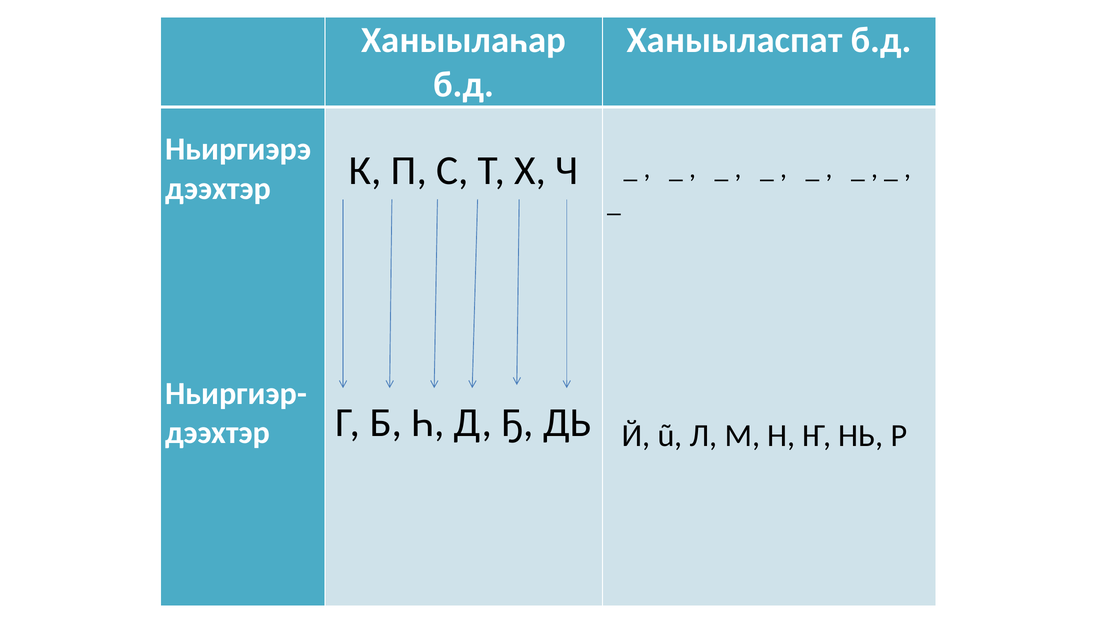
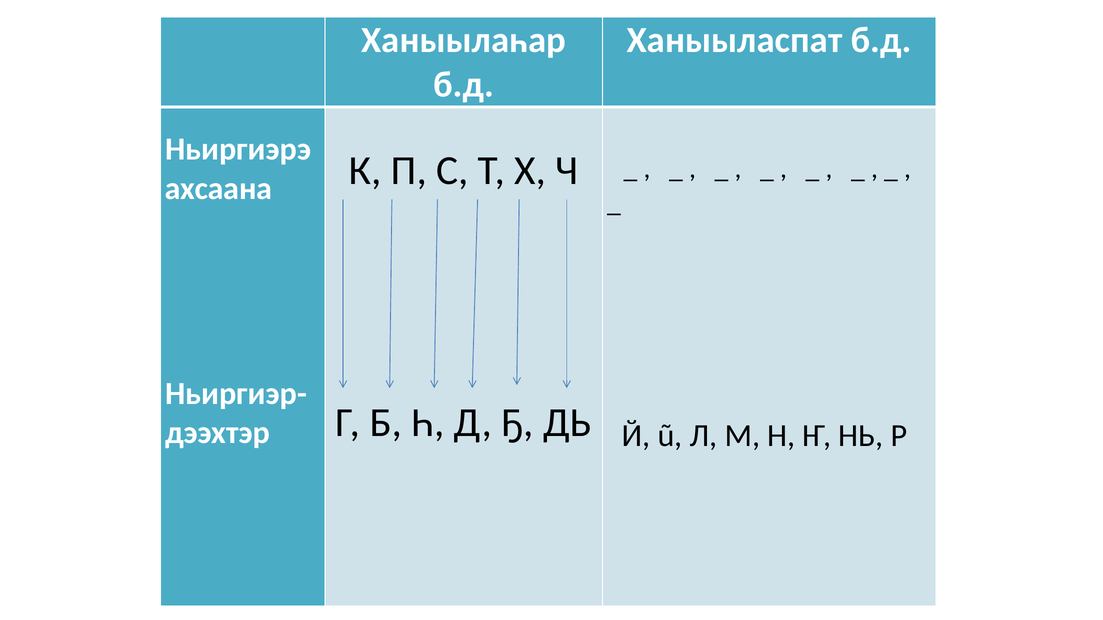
дээхтэр at (218, 189): дээхтэр -> ахсаана
